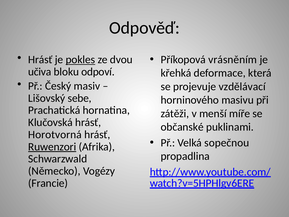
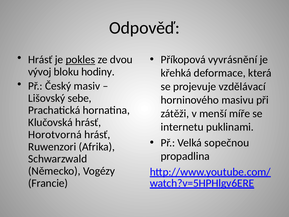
vrásněním: vrásněním -> vyvrásnění
učiva: učiva -> vývoj
odpoví: odpoví -> hodiny
občanské: občanské -> internetu
Ruwenzori underline: present -> none
